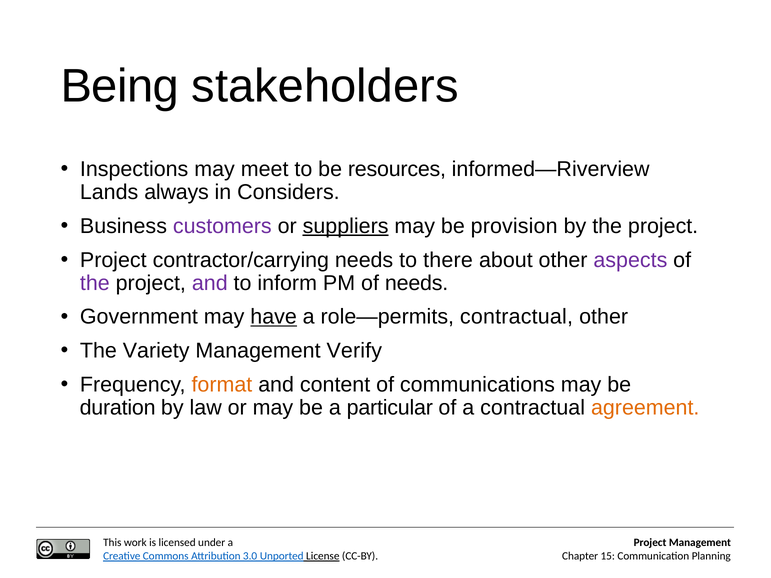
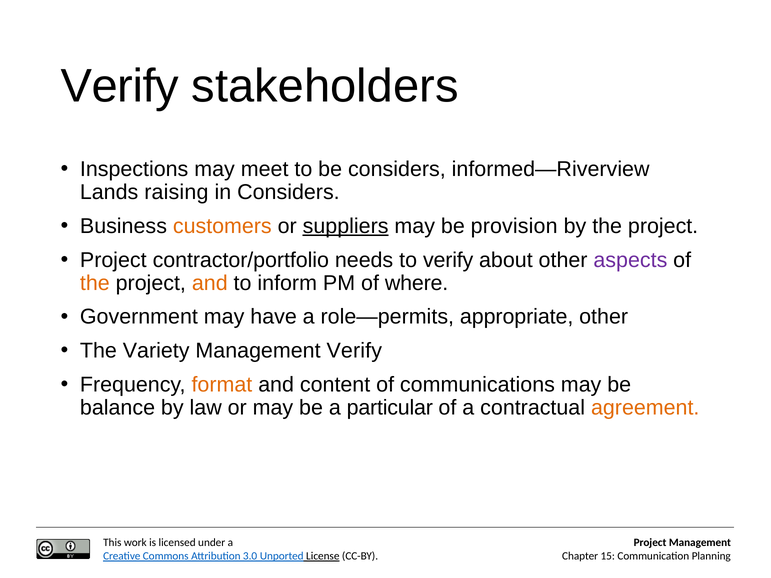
Being at (120, 86): Being -> Verify
be resources: resources -> considers
always: always -> raising
customers colour: purple -> orange
contractor/carrying: contractor/carrying -> contractor/portfolio
to there: there -> verify
the at (95, 283) colour: purple -> orange
and at (210, 283) colour: purple -> orange
of needs: needs -> where
have underline: present -> none
role—permits contractual: contractual -> appropriate
duration: duration -> balance
